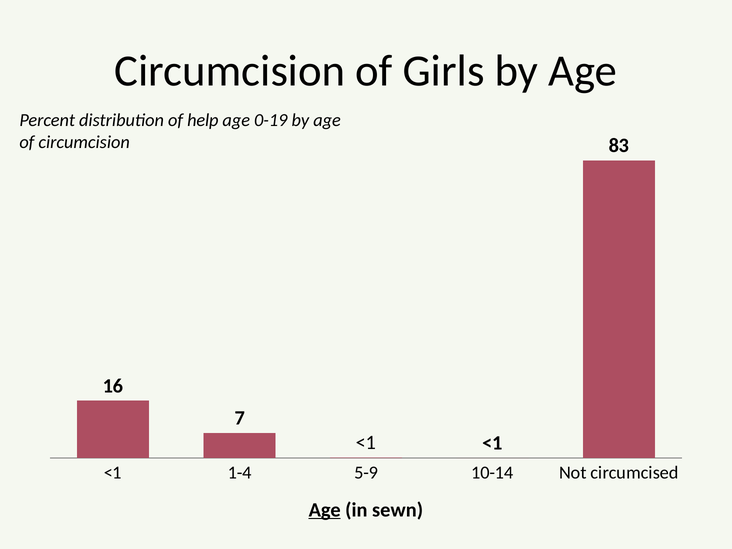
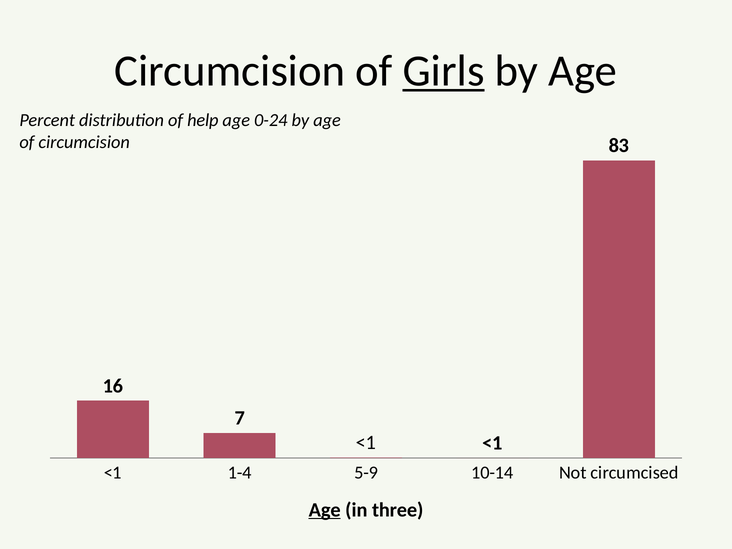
Girls underline: none -> present
0-19: 0-19 -> 0-24
sewn: sewn -> three
